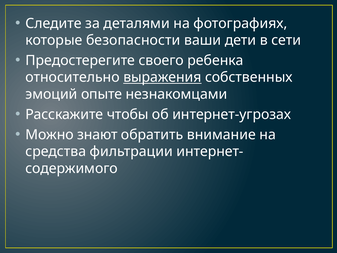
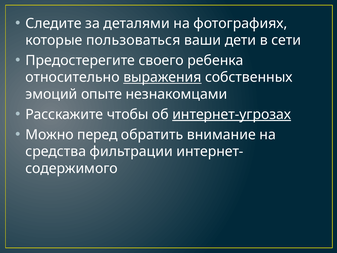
безопасности: безопасности -> пользоваться
интернет-угрозах underline: none -> present
знают: знают -> перед
